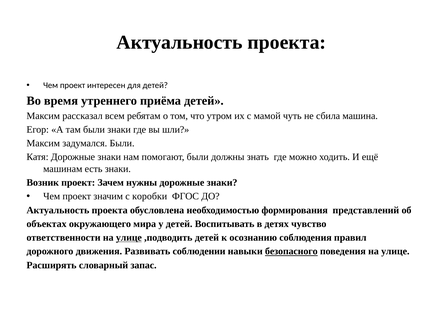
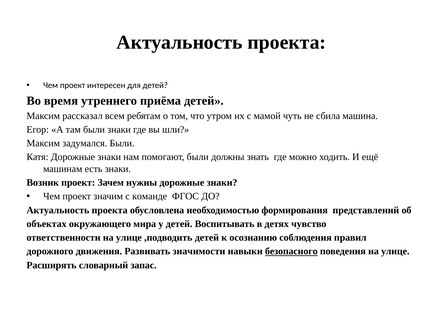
коробки: коробки -> команде
улице at (129, 238) underline: present -> none
соблюдении: соблюдении -> значимости
